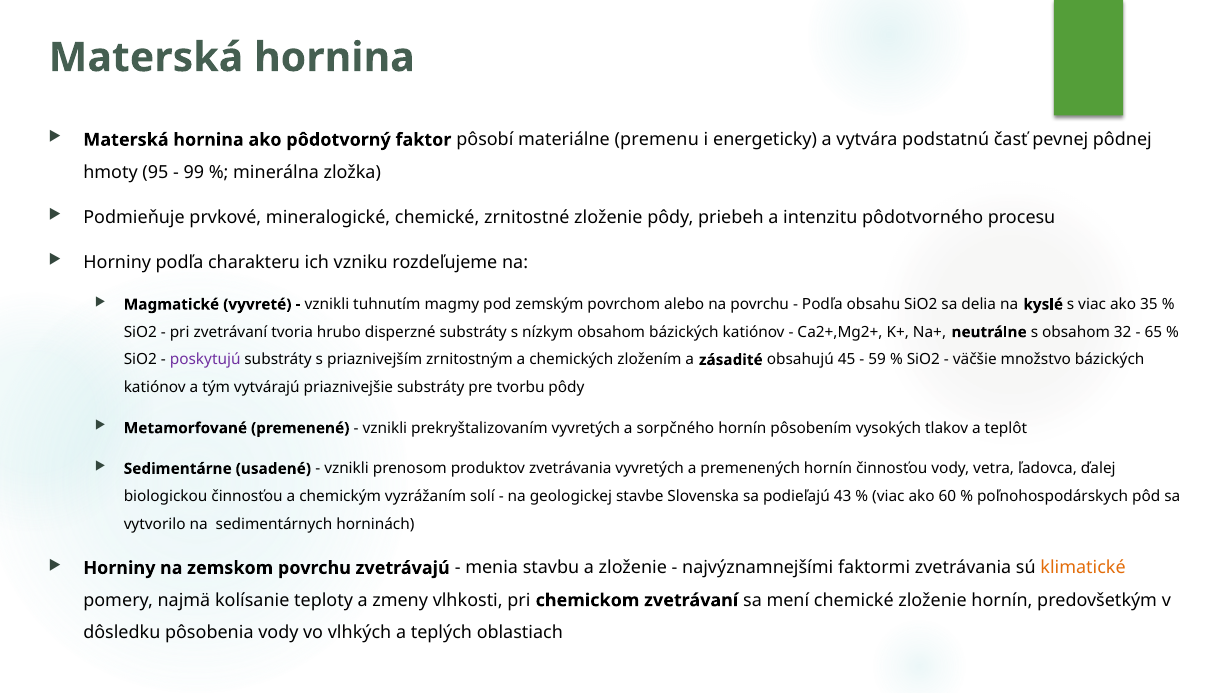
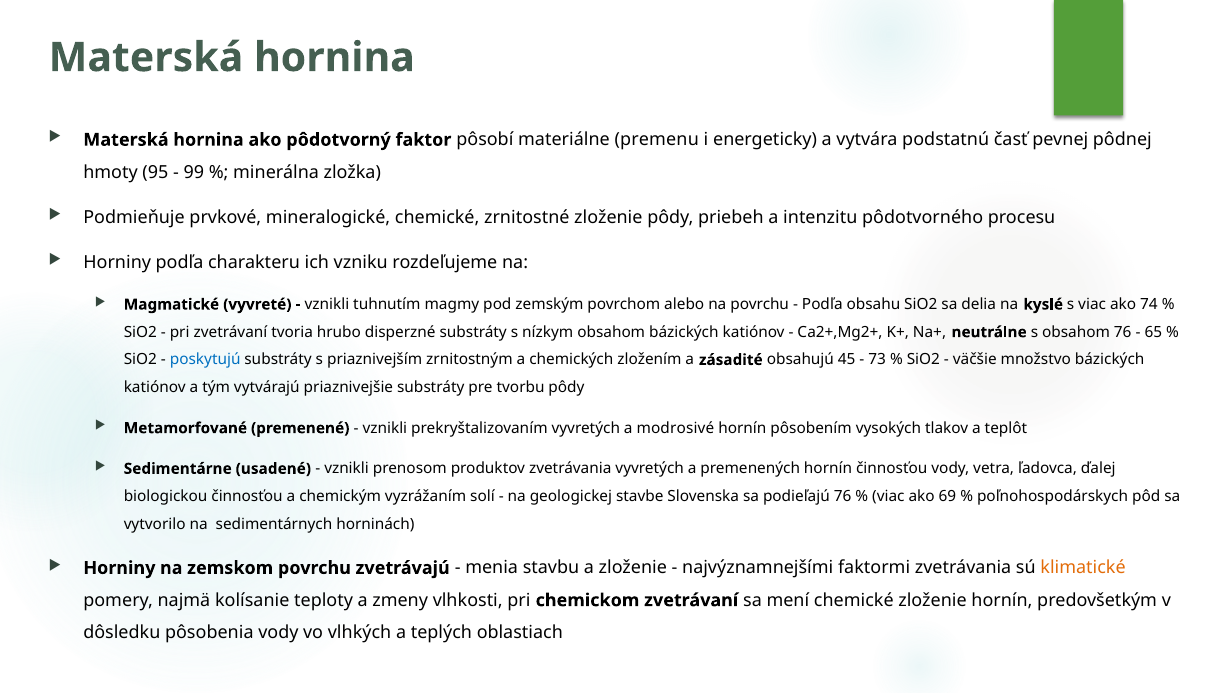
35: 35 -> 74
obsahom 32: 32 -> 76
poskytujú colour: purple -> blue
59: 59 -> 73
sorpčného: sorpčného -> modrosivé
podieľajú 43: 43 -> 76
60: 60 -> 69
